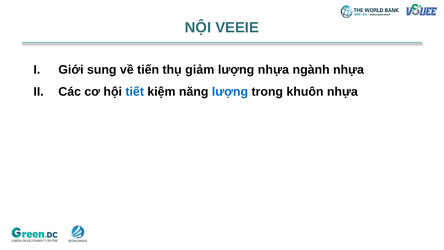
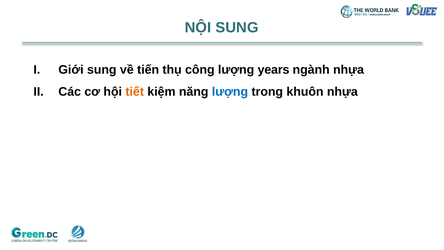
NỘI VEEIE: VEEIE -> SUNG
giảm: giảm -> công
lượng nhựa: nhựa -> years
tiết colour: blue -> orange
